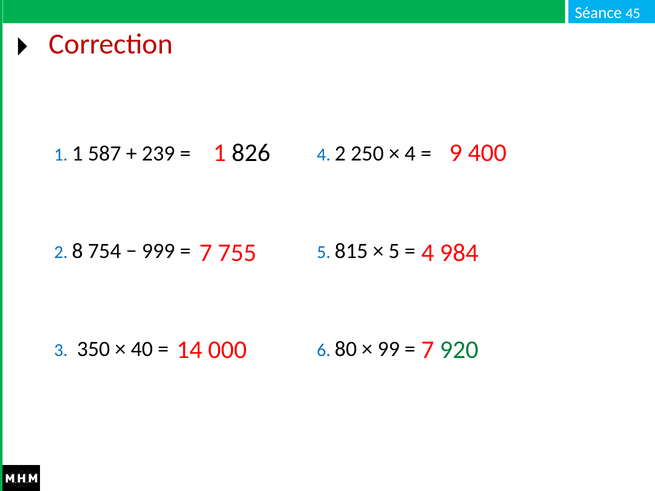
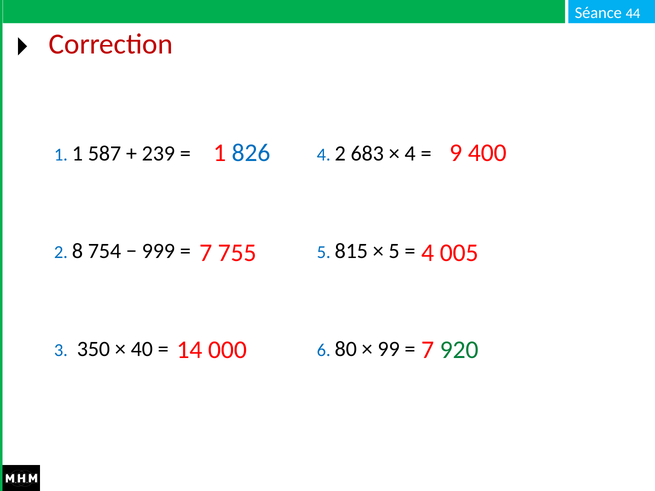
45: 45 -> 44
826 colour: black -> blue
250: 250 -> 683
984: 984 -> 005
